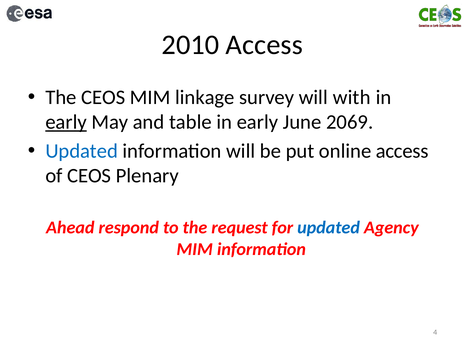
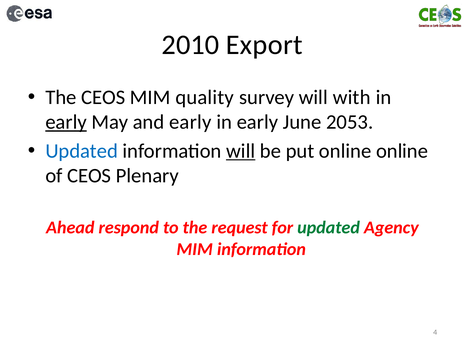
2010 Access: Access -> Export
linkage: linkage -> quality
and table: table -> early
2069: 2069 -> 2053
will at (241, 151) underline: none -> present
online access: access -> online
updated at (329, 228) colour: blue -> green
